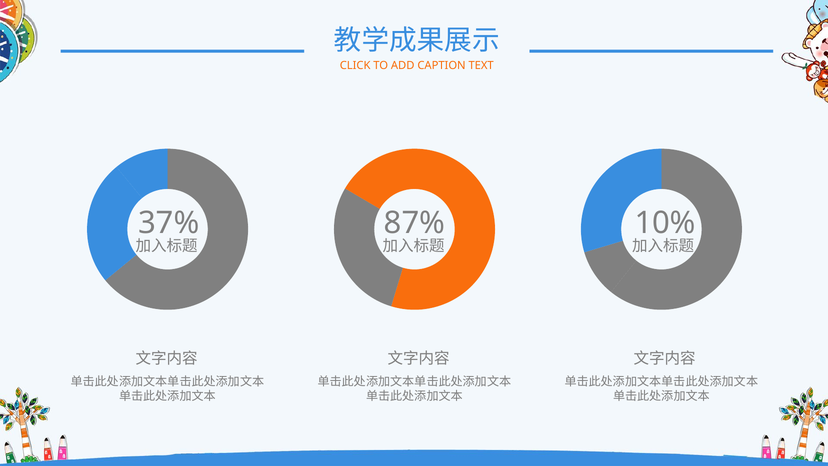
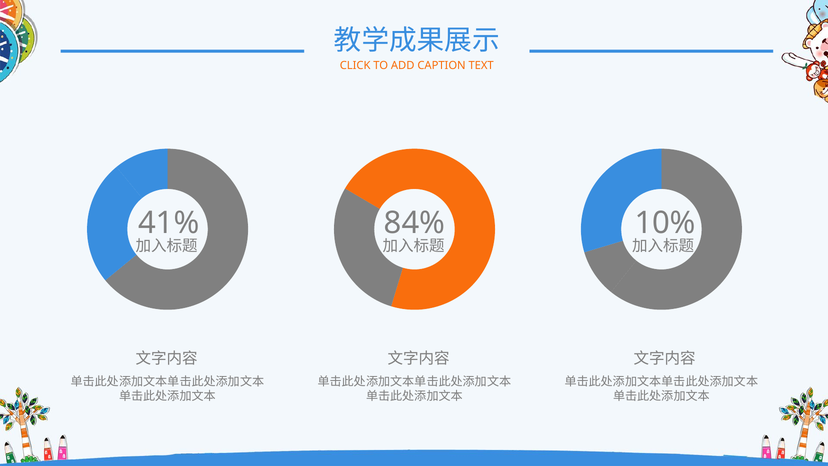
37%: 37% -> 41%
87%: 87% -> 84%
